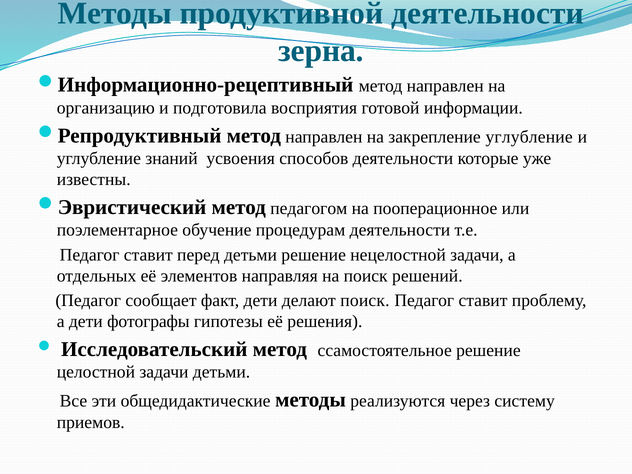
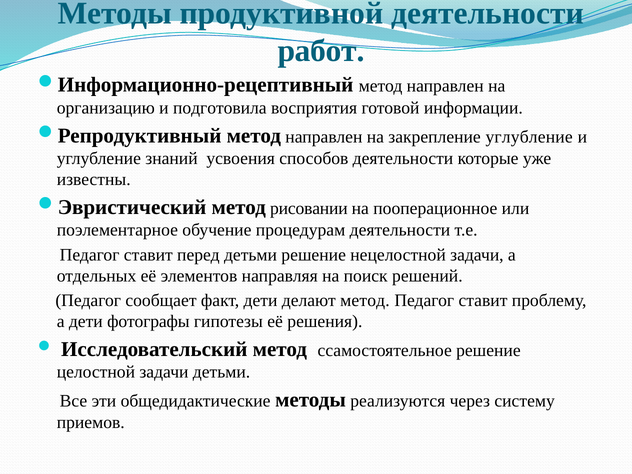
зерна: зерна -> работ
педагогом: педагогом -> рисовании
делают поиск: поиск -> метод
